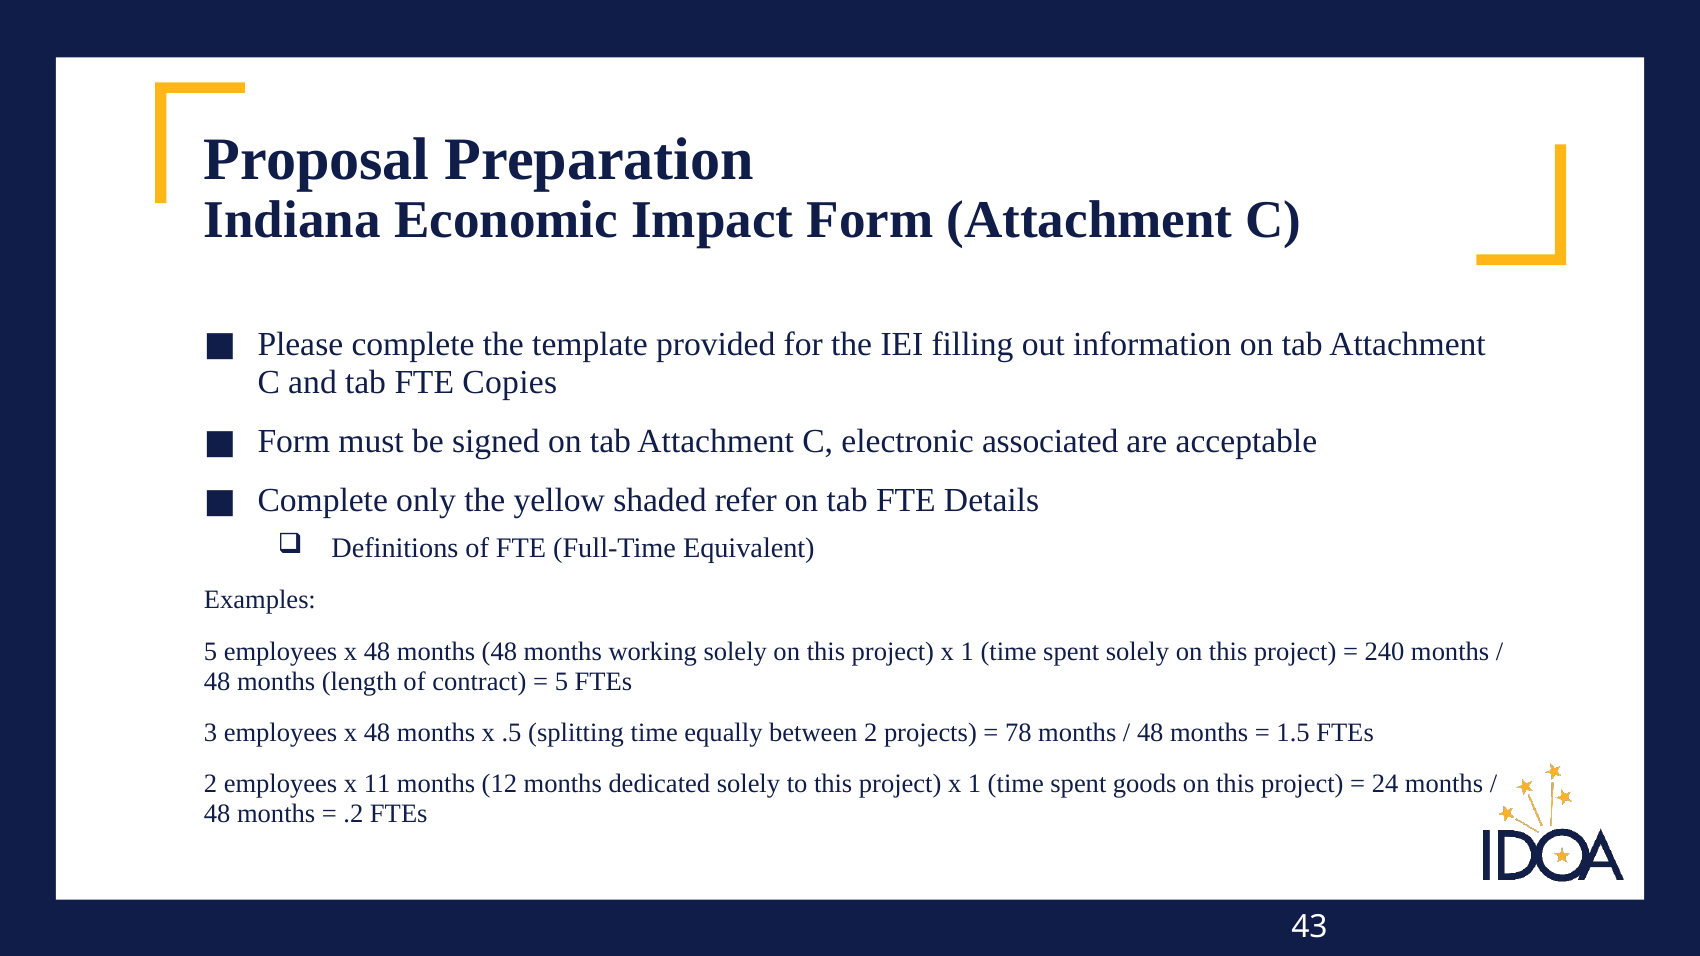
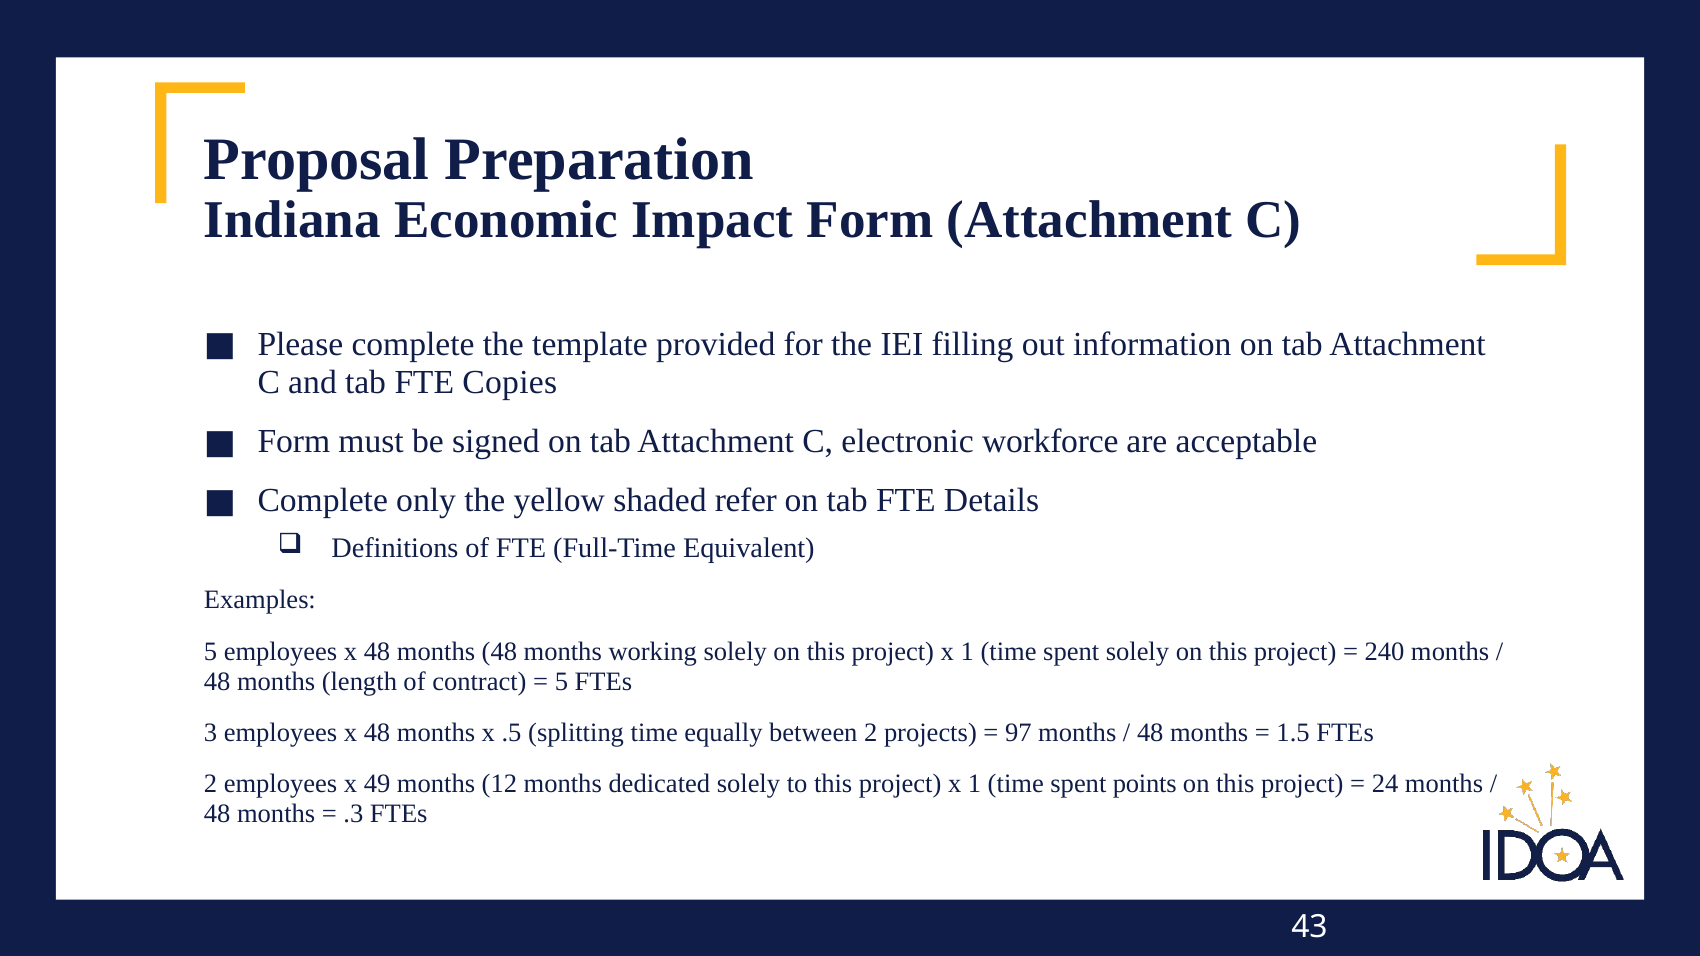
associated: associated -> workforce
78: 78 -> 97
11: 11 -> 49
goods: goods -> points
.2: .2 -> .3
